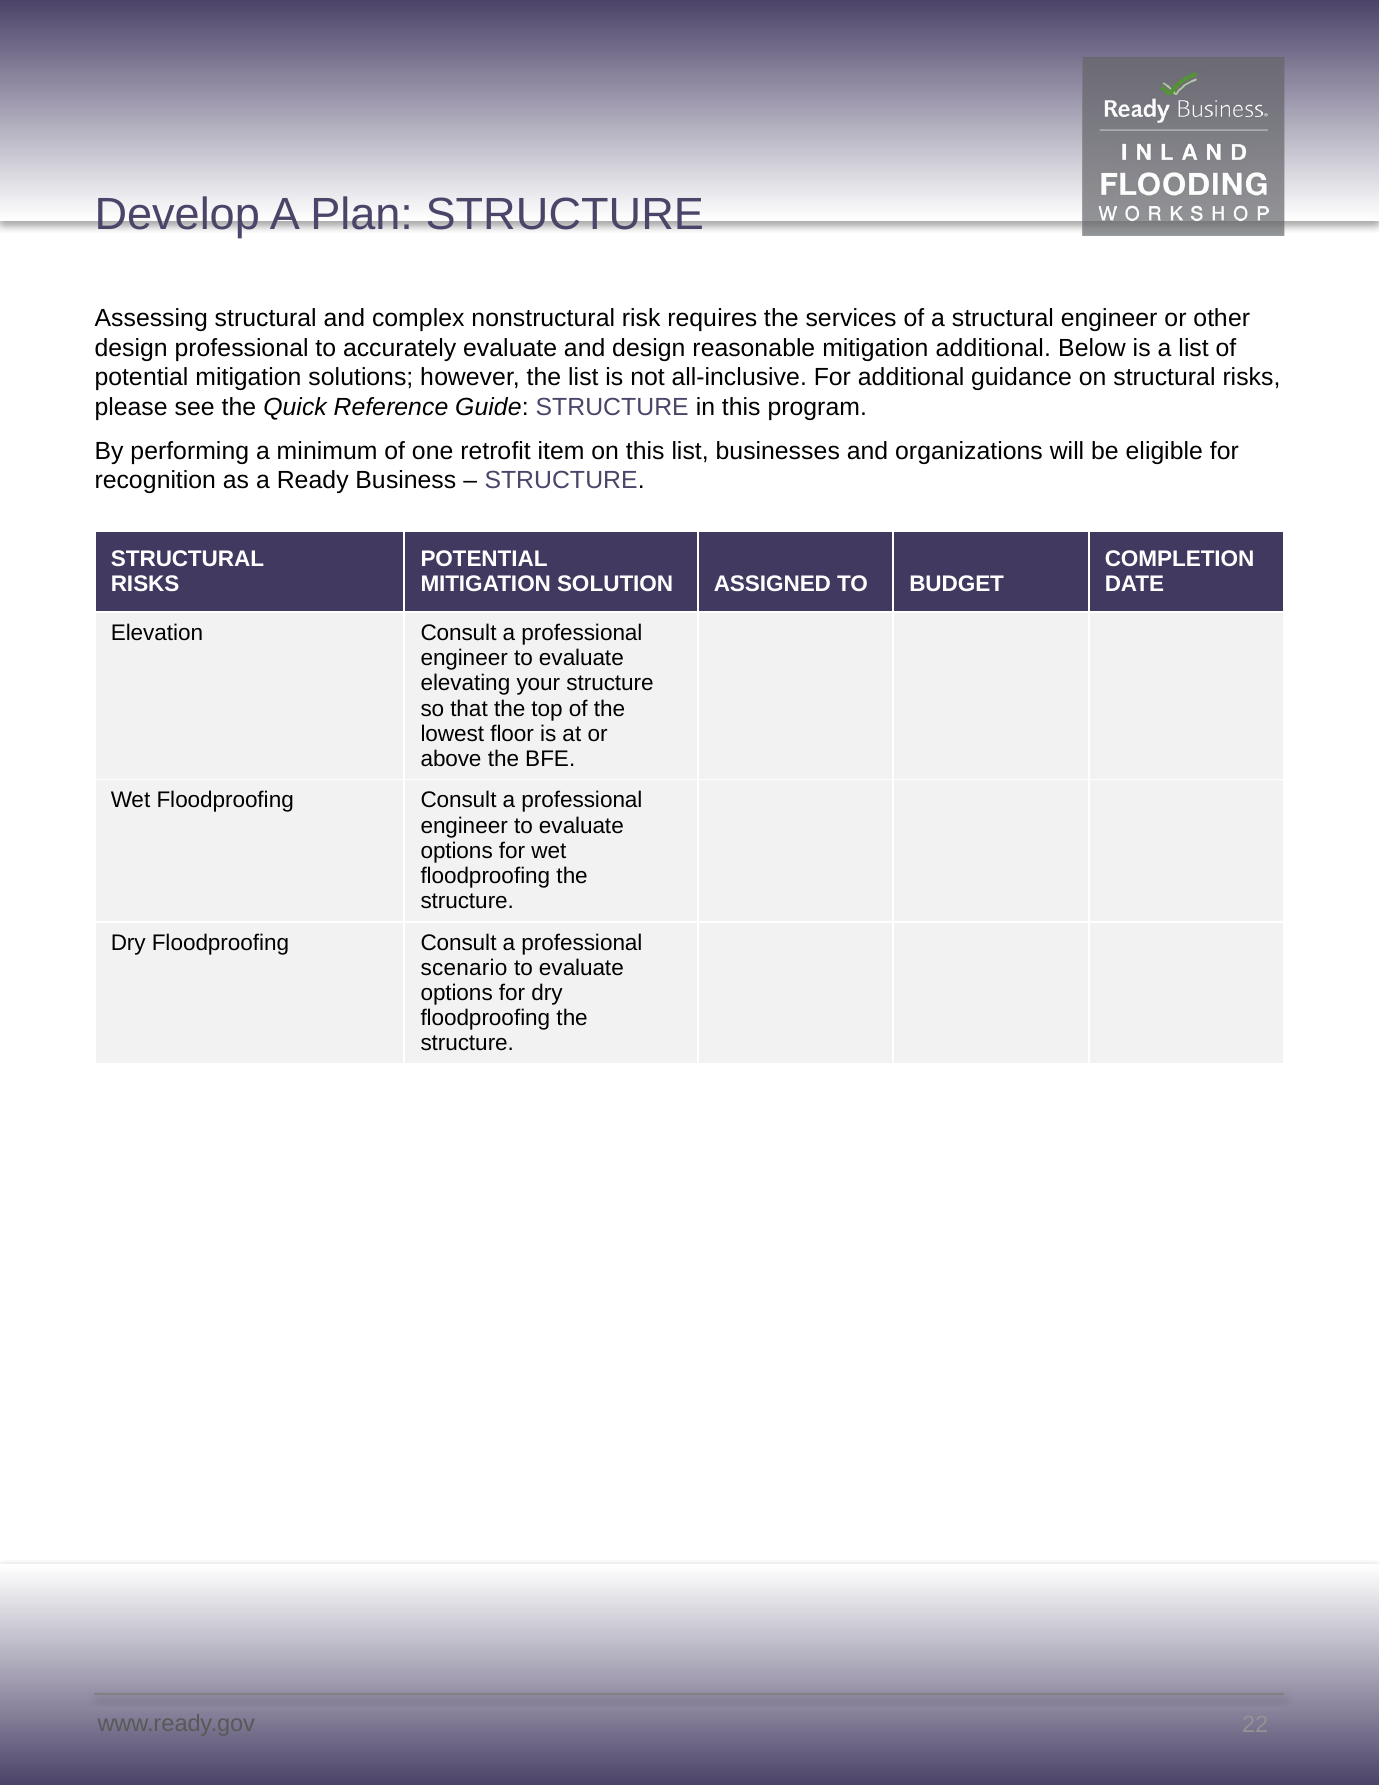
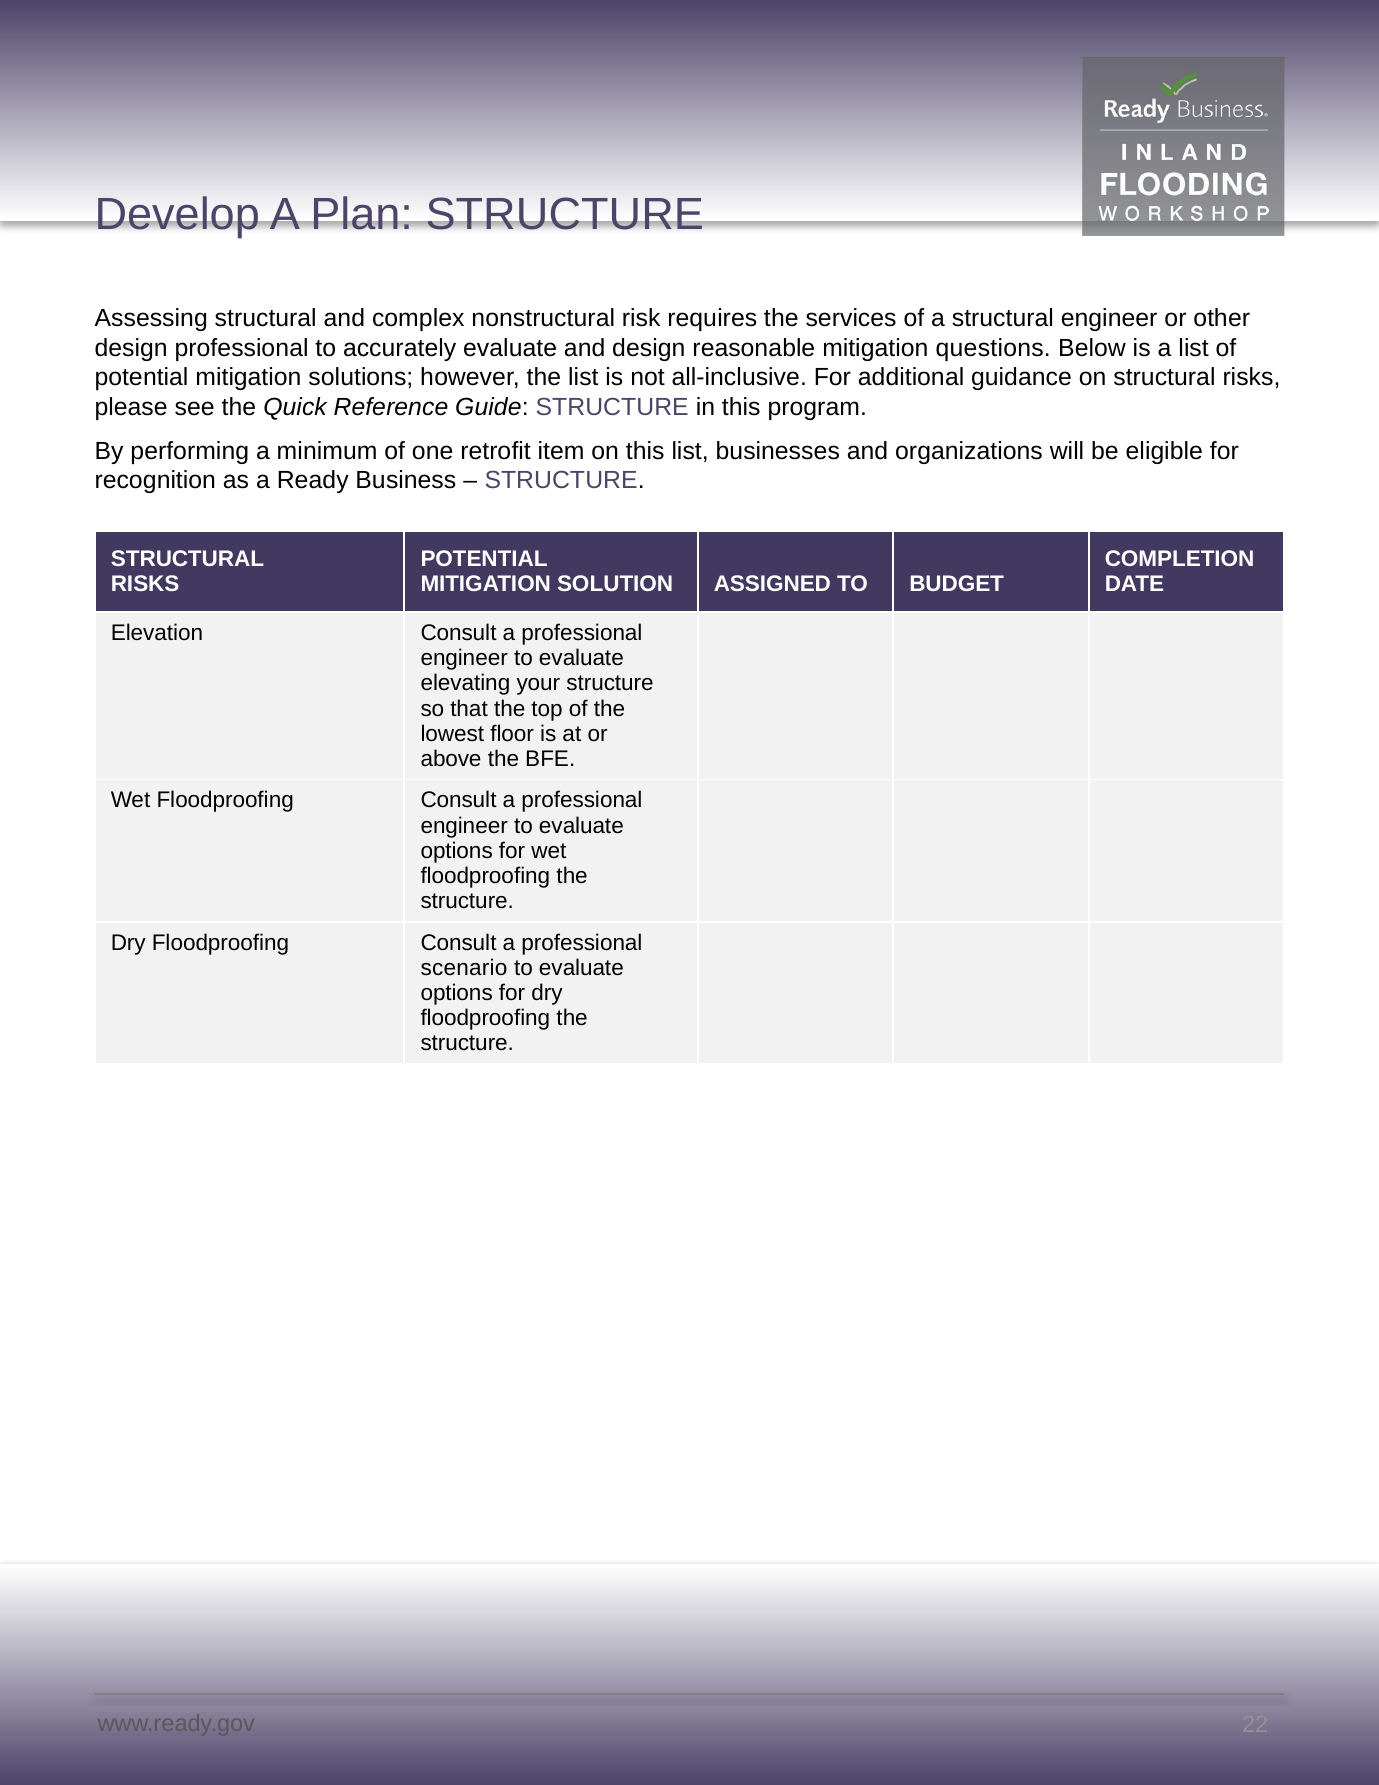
mitigation additional: additional -> questions
